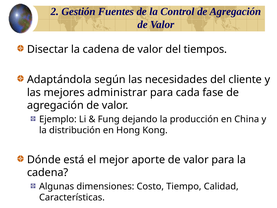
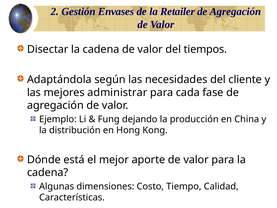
Fuentes: Fuentes -> Envases
Control: Control -> Retailer
